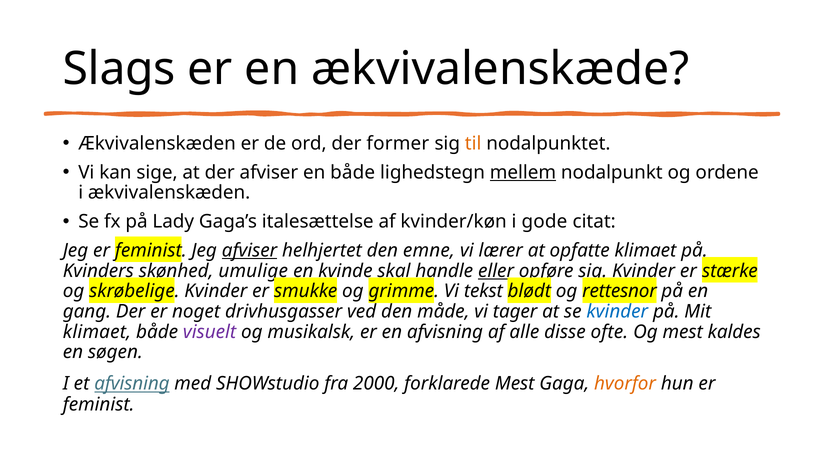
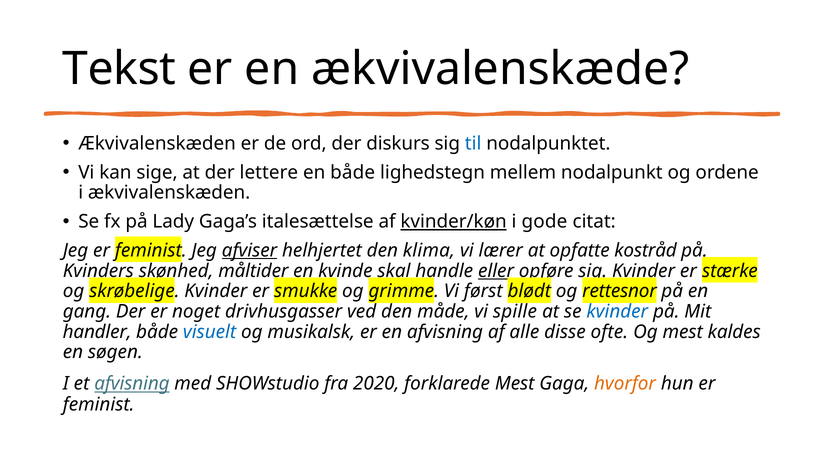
Slags: Slags -> Tekst
former: former -> diskurs
til colour: orange -> blue
der afviser: afviser -> lettere
mellem underline: present -> none
kvinder/køn underline: none -> present
emne: emne -> klima
opfatte klimaet: klimaet -> kostråd
umulige: umulige -> måltider
tekst: tekst -> først
tager: tager -> spille
klimaet at (97, 332): klimaet -> handler
visuelt colour: purple -> blue
2000: 2000 -> 2020
